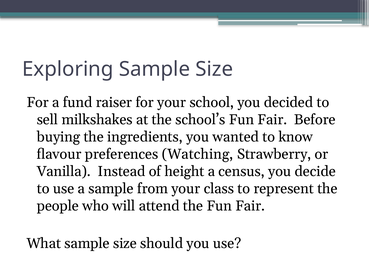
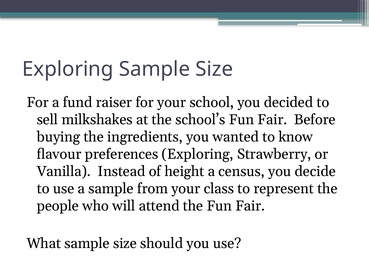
preferences Watching: Watching -> Exploring
